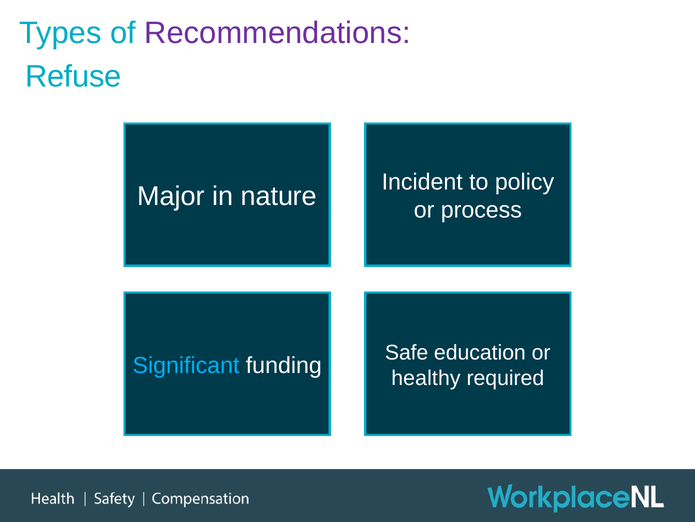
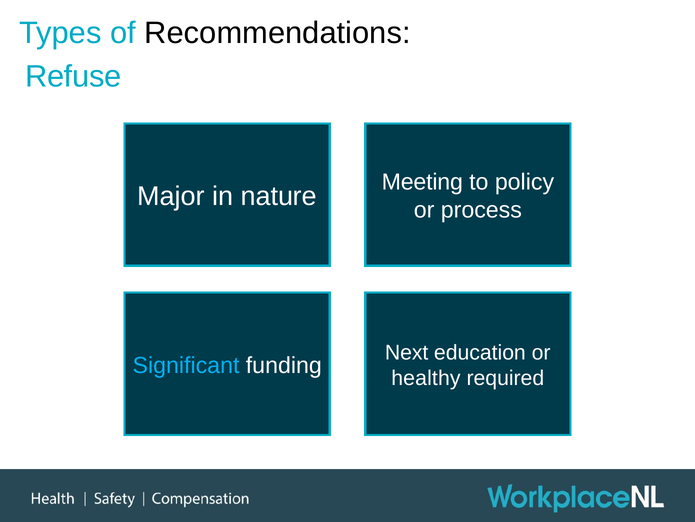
Recommendations colour: purple -> black
Incident: Incident -> Meeting
Safe: Safe -> Next
